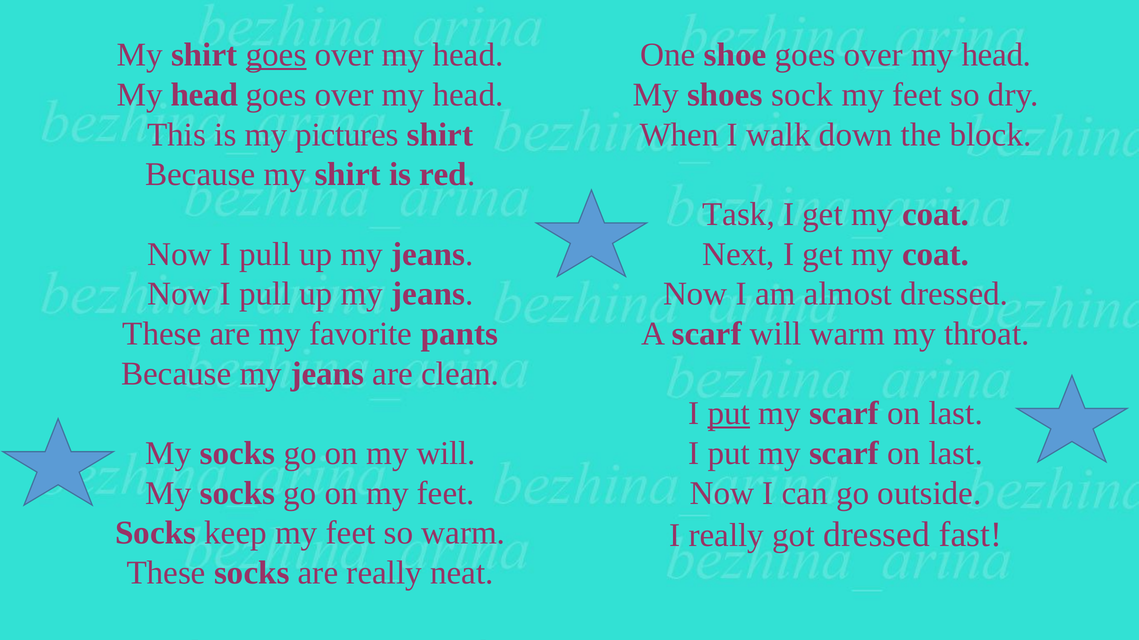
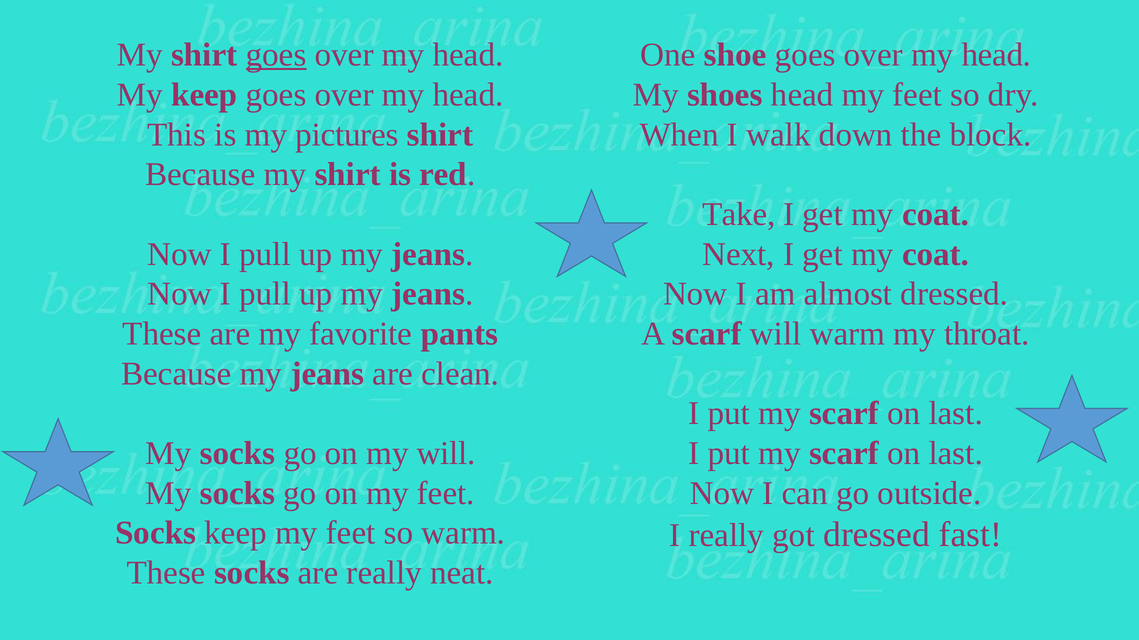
head at (204, 95): head -> keep
shoes sock: sock -> head
Task: Task -> Take
put at (729, 414) underline: present -> none
